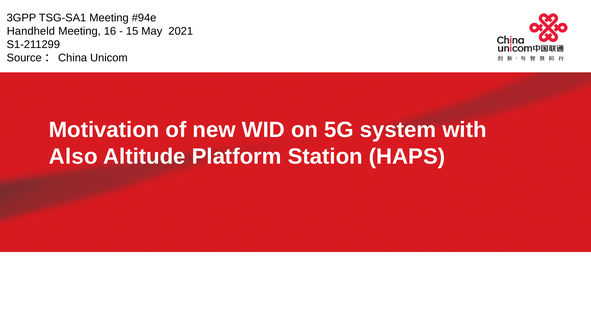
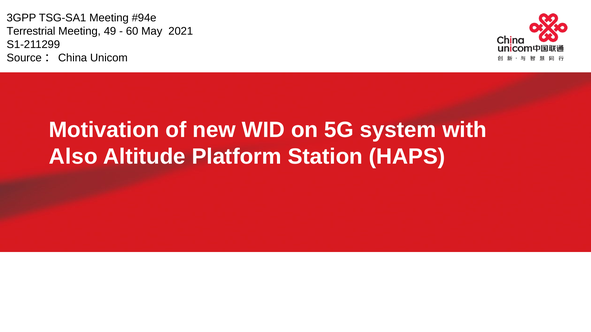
Handheld: Handheld -> Terrestrial
16: 16 -> 49
15: 15 -> 60
